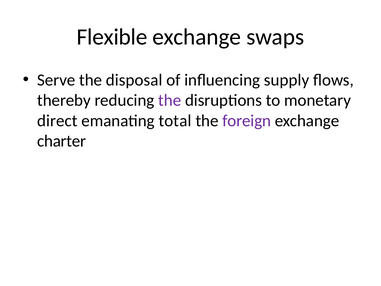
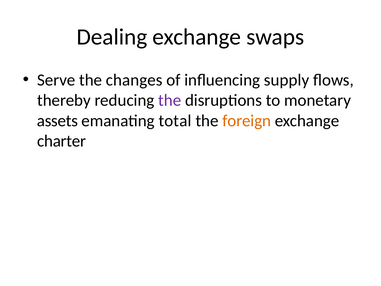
Flexible: Flexible -> Dealing
disposal: disposal -> changes
direct: direct -> assets
foreign colour: purple -> orange
